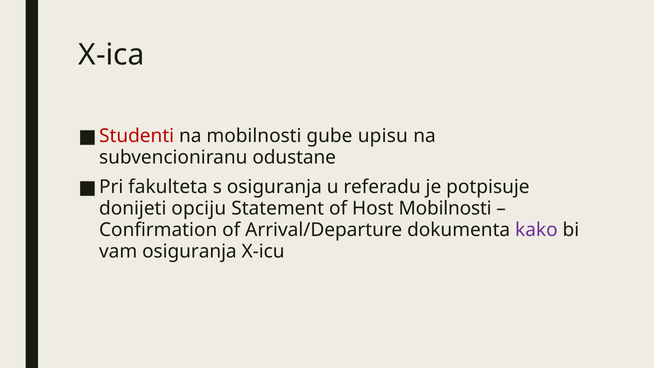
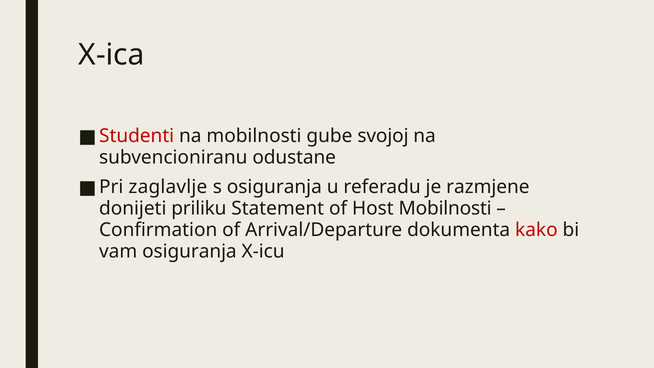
upisu: upisu -> svojoj
fakulteta: fakulteta -> zaglavlje
potpisuje: potpisuje -> razmjene
opciju: opciju -> priliku
kako colour: purple -> red
